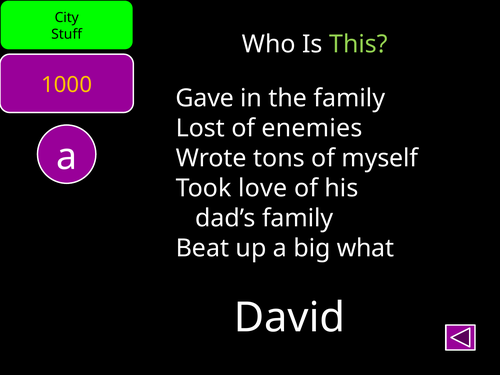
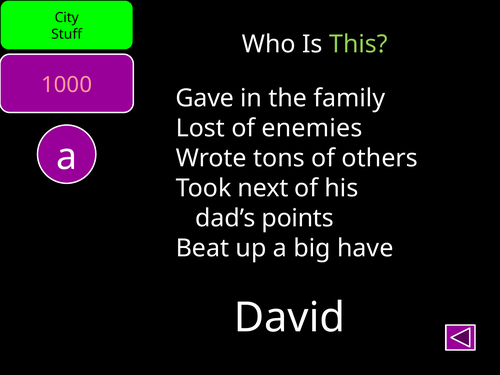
1000 colour: yellow -> pink
myself: myself -> others
love: love -> next
dad’s family: family -> points
what: what -> have
